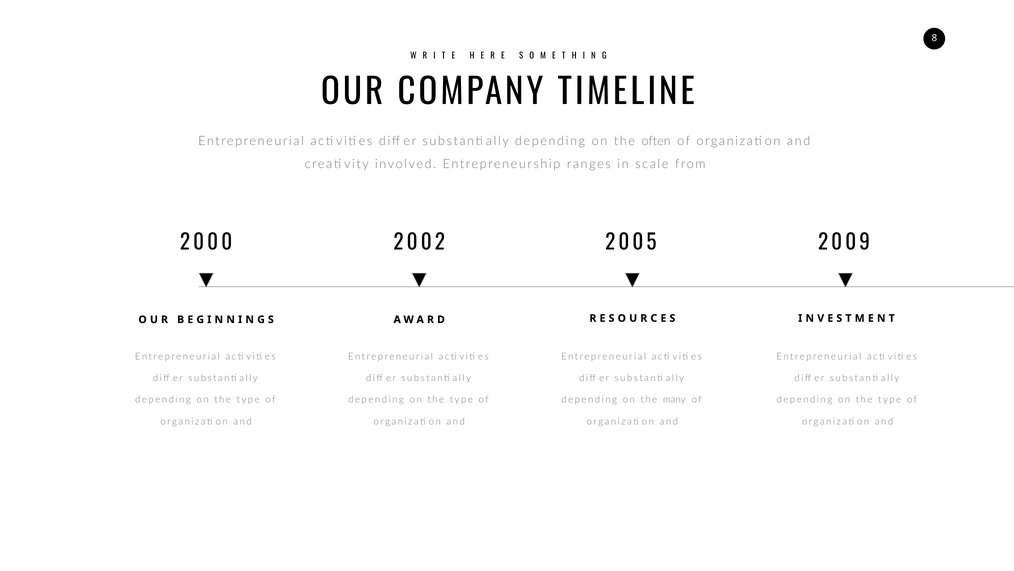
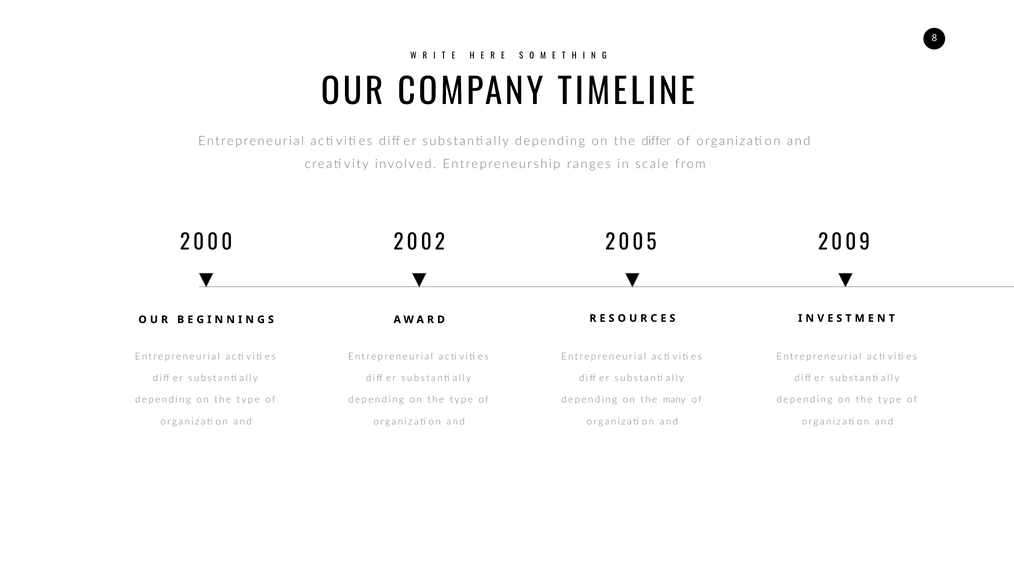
often: often -> differ
